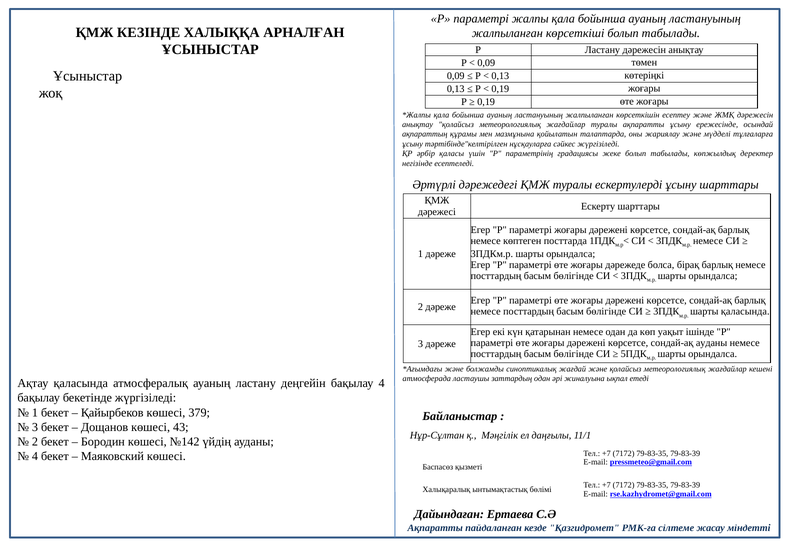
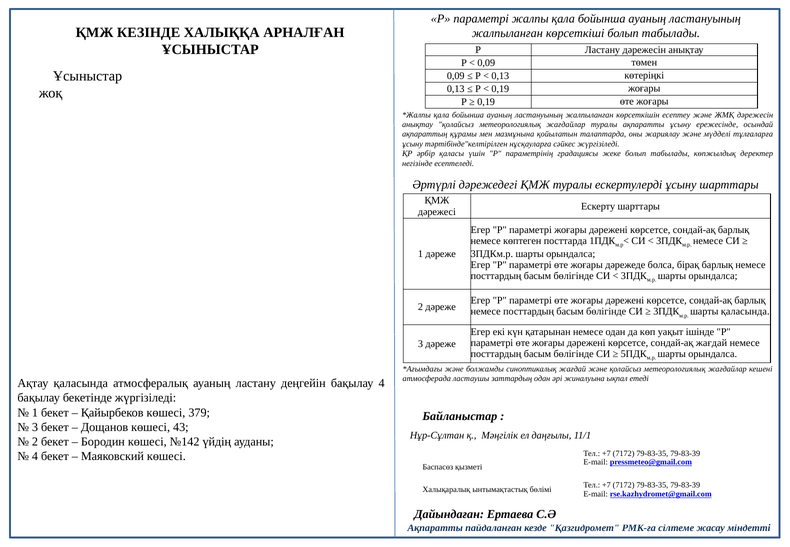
сондай-ақ ауданы: ауданы -> жағдай
